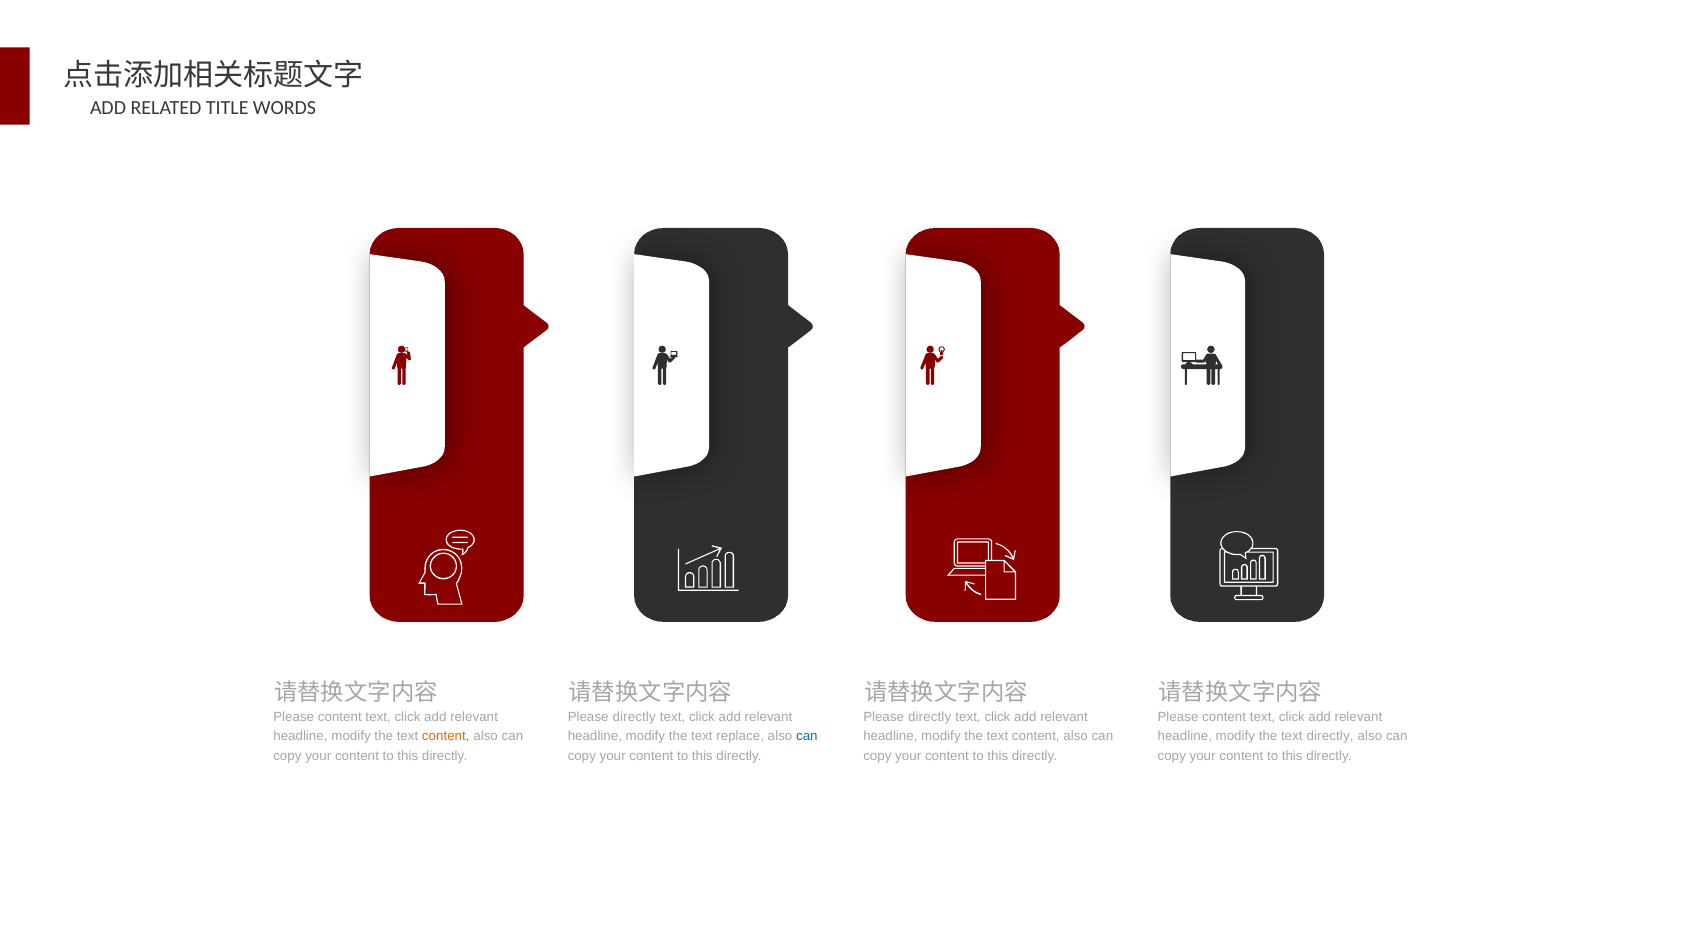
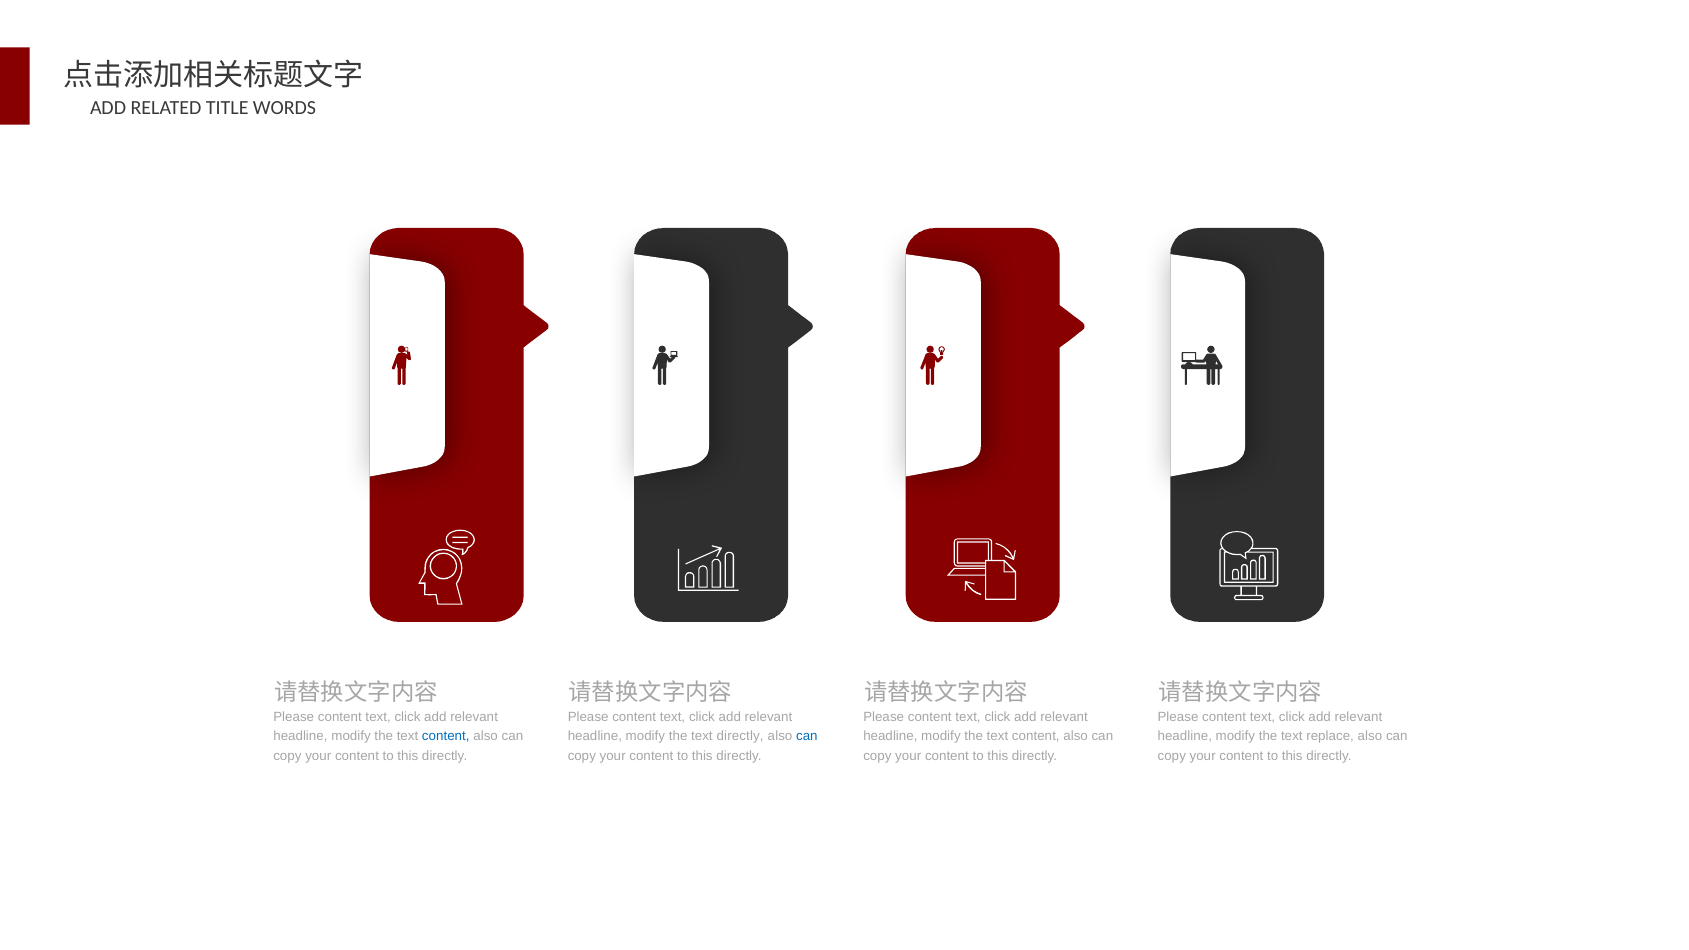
directly at (634, 717): directly -> content
directly at (930, 717): directly -> content
content at (446, 736) colour: orange -> blue
text replace: replace -> directly
text directly: directly -> replace
